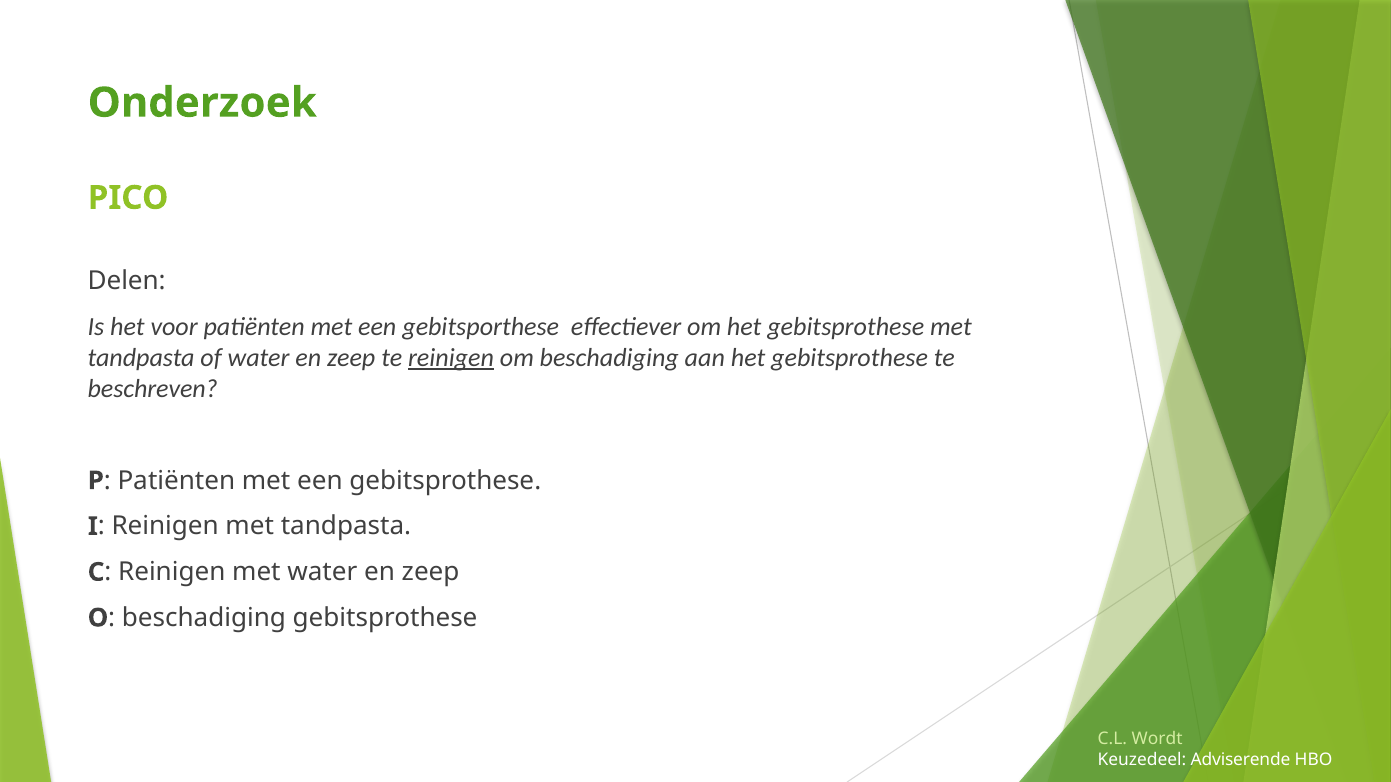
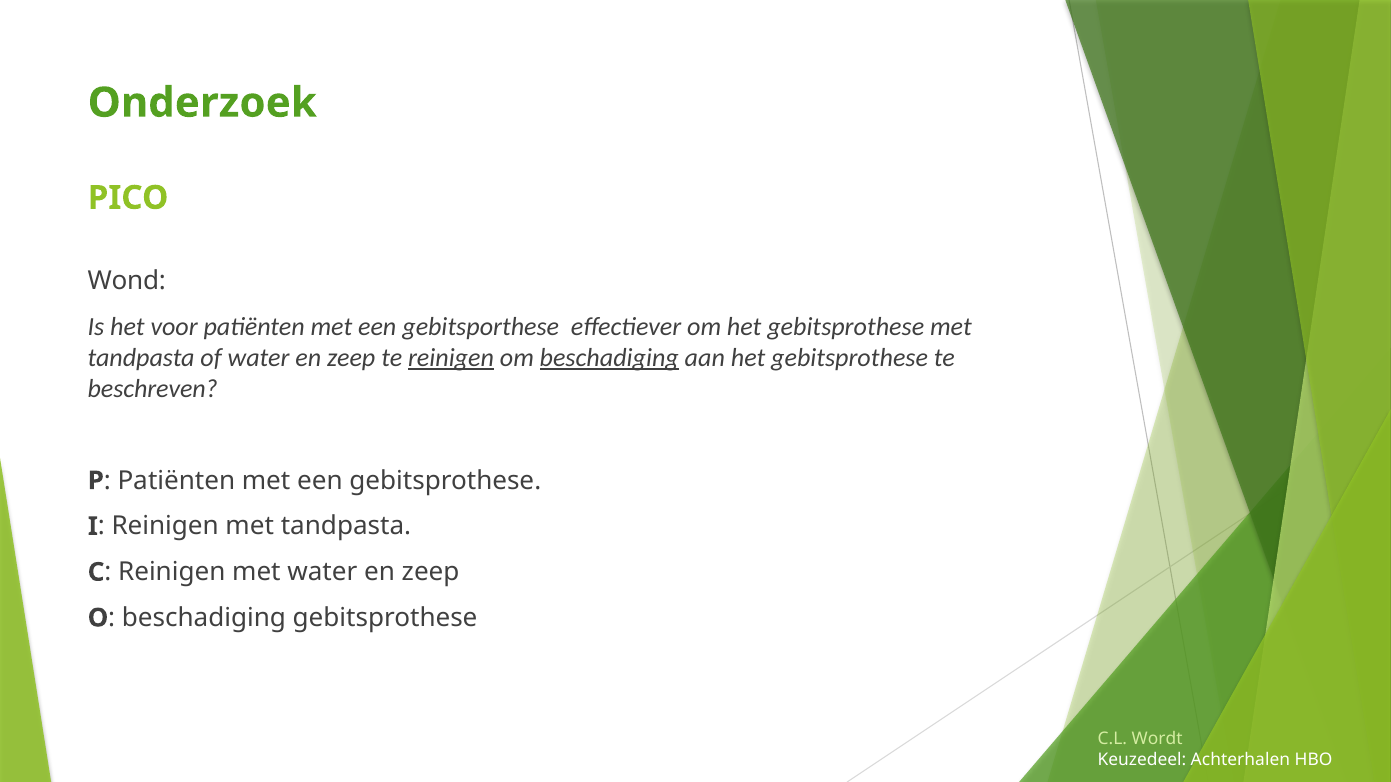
Delen: Delen -> Wond
beschadiging at (609, 358) underline: none -> present
Adviserende: Adviserende -> Achterhalen
